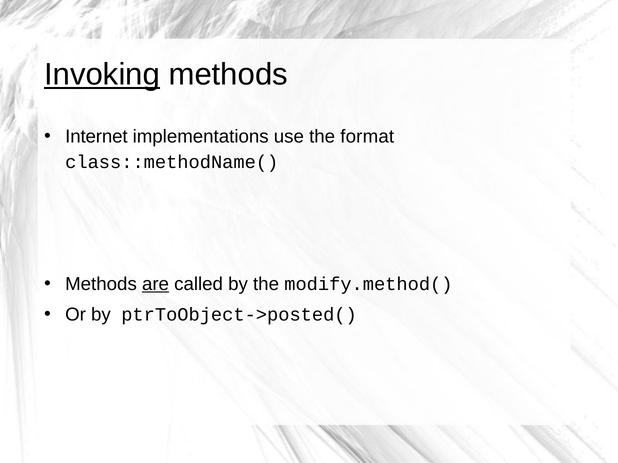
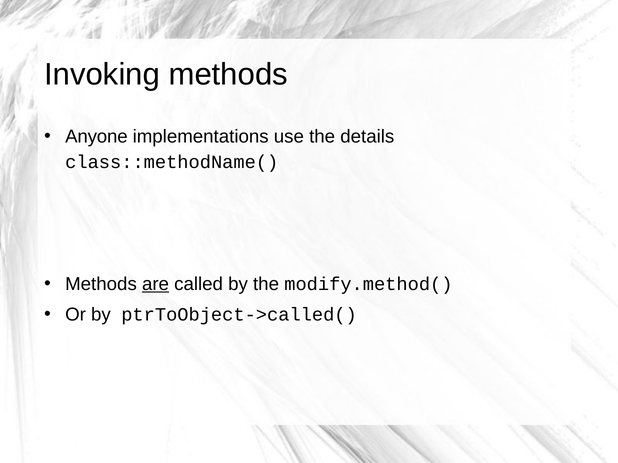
Invoking underline: present -> none
Internet: Internet -> Anyone
format: format -> details
ptrToObject->posted(: ptrToObject->posted( -> ptrToObject->called(
